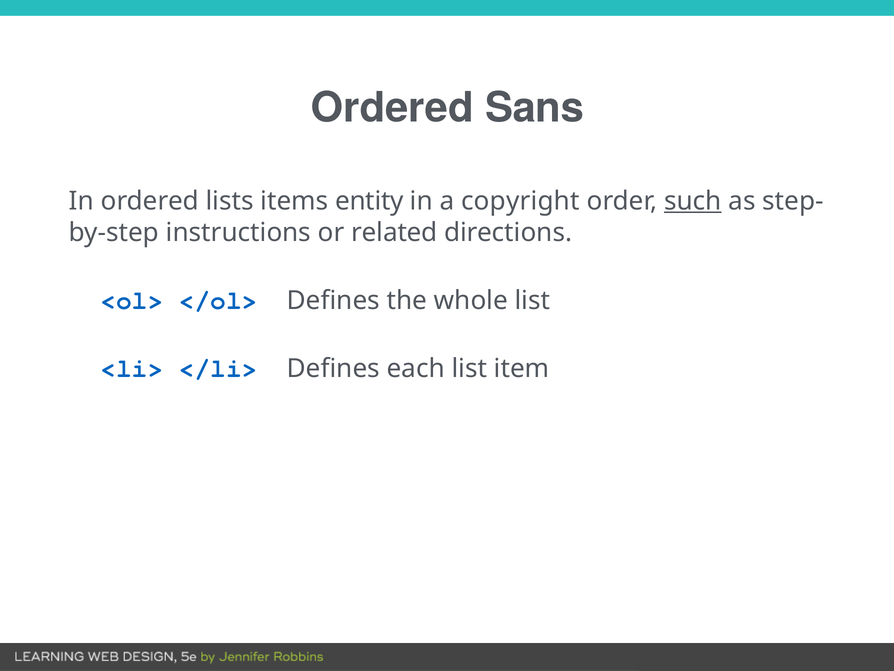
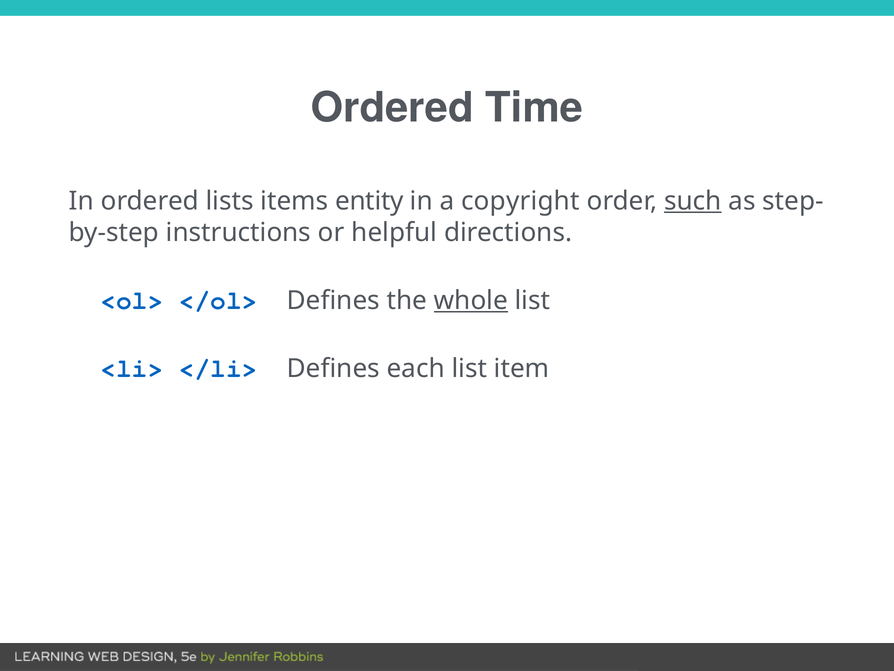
Sans: Sans -> Time
related: related -> helpful
whole underline: none -> present
